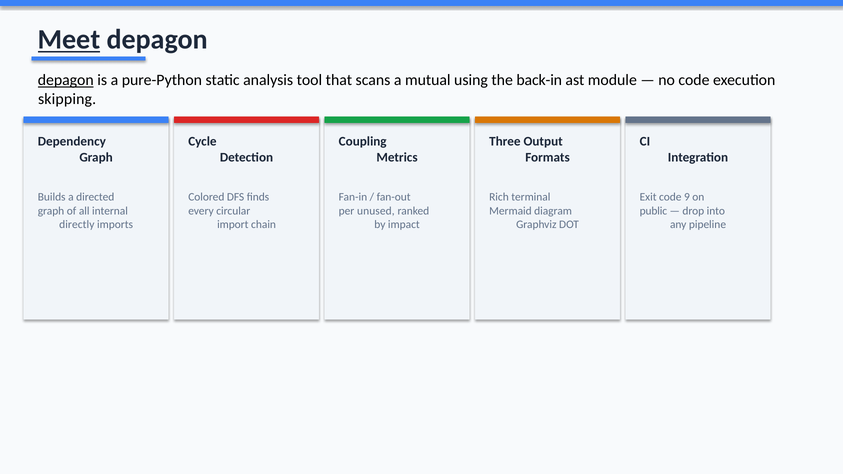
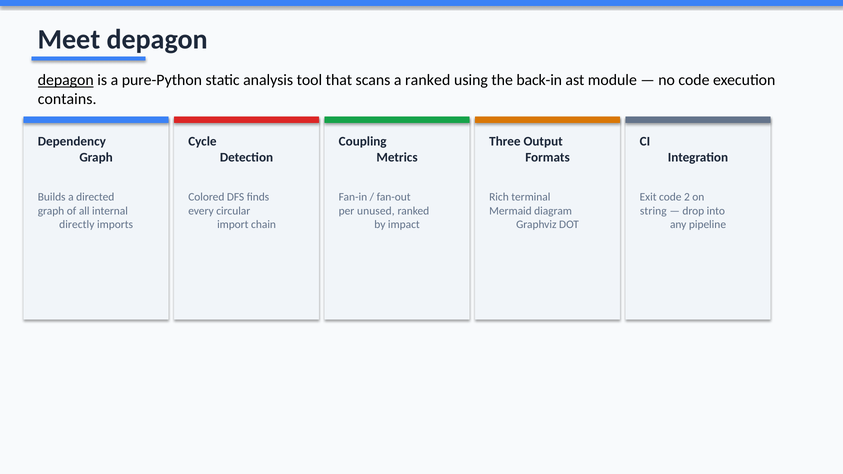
Meet underline: present -> none
a mutual: mutual -> ranked
skipping: skipping -> contains
9: 9 -> 2
public: public -> string
